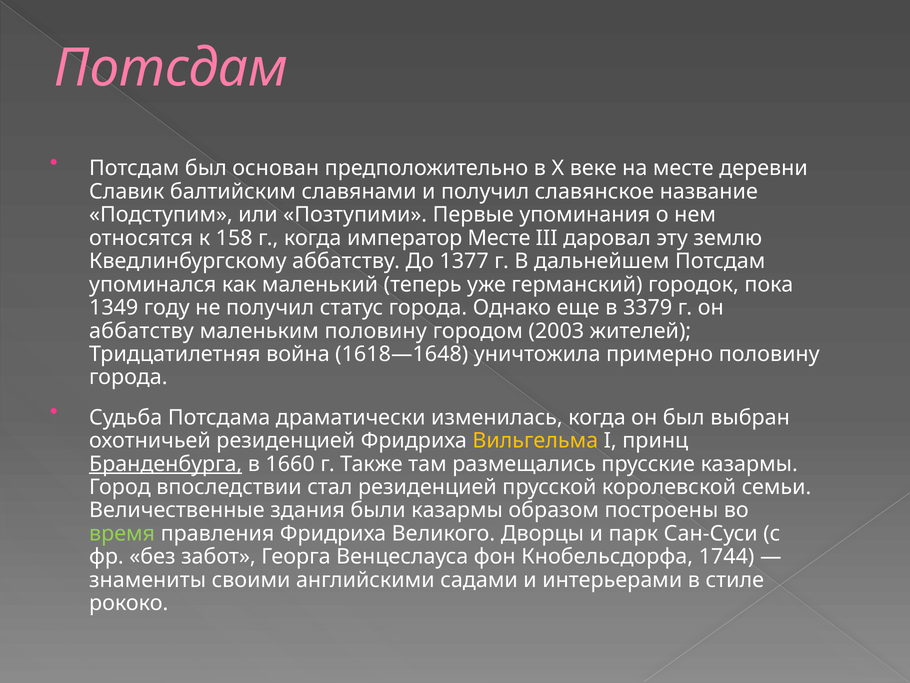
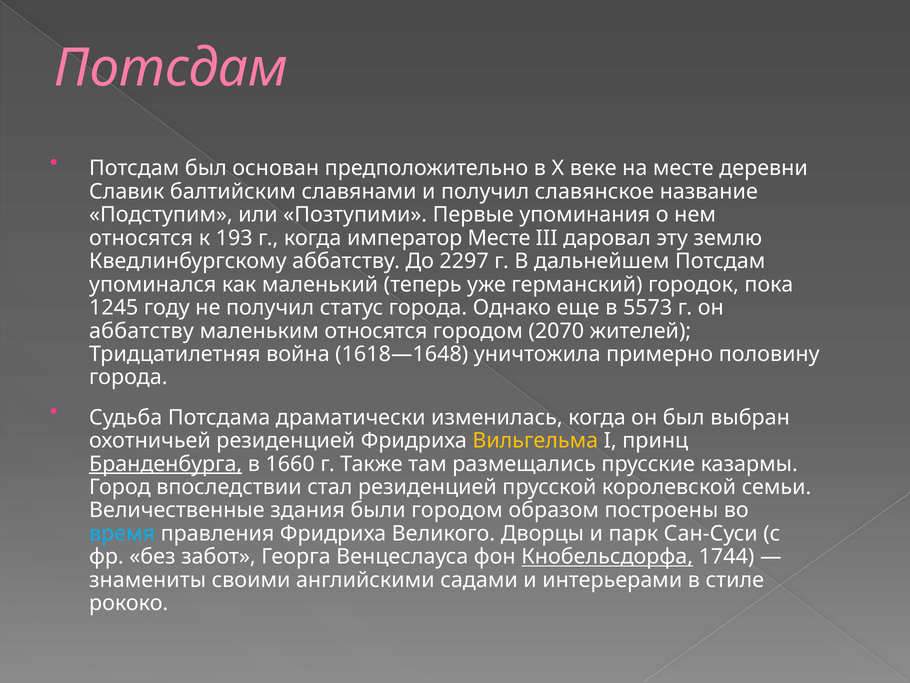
158: 158 -> 193
1377: 1377 -> 2297
1349: 1349 -> 1245
3379: 3379 -> 5573
маленьким половину: половину -> относятся
2003: 2003 -> 2070
были казармы: казармы -> городом
время colour: light green -> light blue
Кнобельсдорфа underline: none -> present
